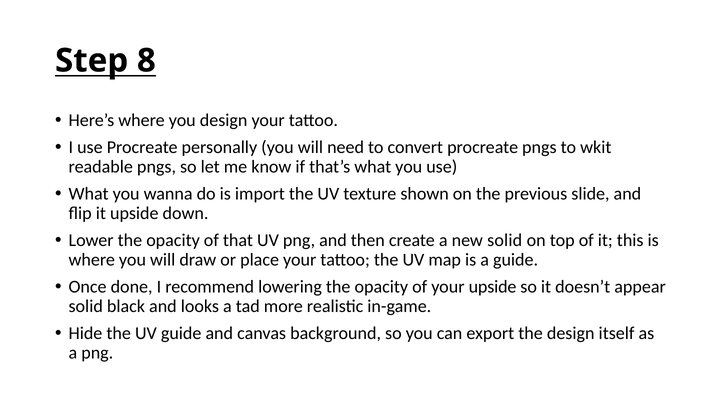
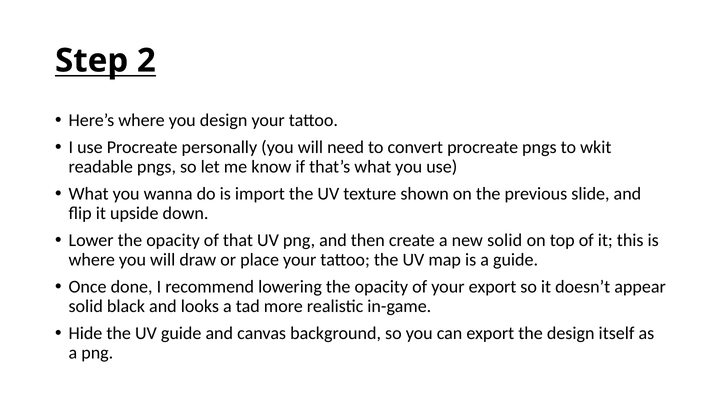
8: 8 -> 2
your upside: upside -> export
